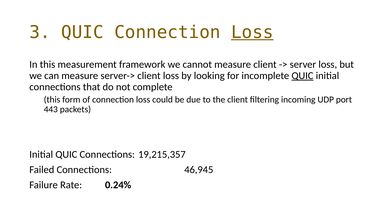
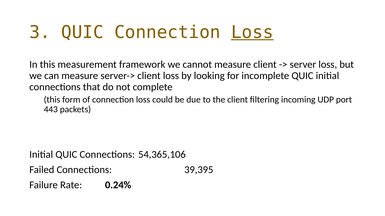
QUIC at (302, 76) underline: present -> none
19,215,357: 19,215,357 -> 54,365,106
46,945: 46,945 -> 39,395
